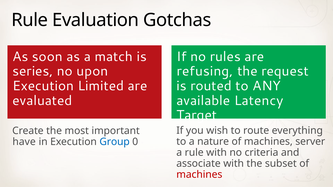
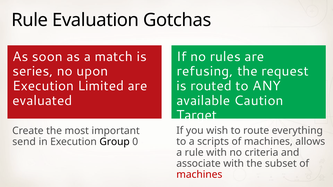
Latency: Latency -> Caution
nature: nature -> scripts
server: server -> allows
have: have -> send
Group colour: blue -> black
